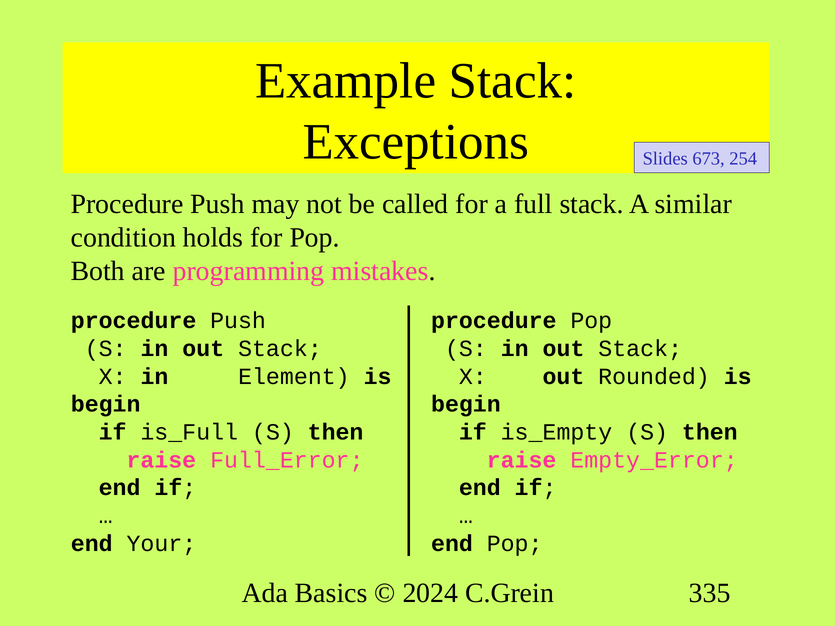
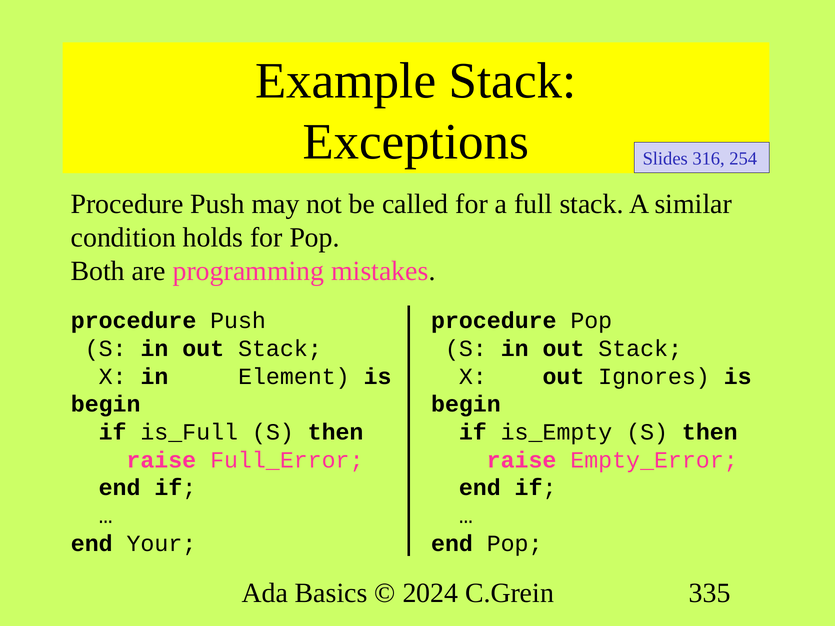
673: 673 -> 316
Rounded: Rounded -> Ignores
